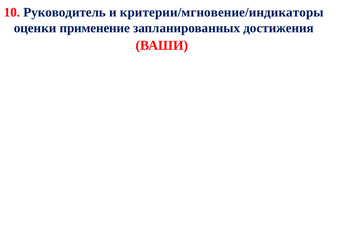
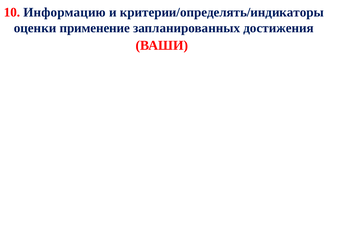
Руководитель: Руководитель -> Информацию
критерии/мгновение/индикаторы: критерии/мгновение/индикаторы -> критерии/определять/индикаторы
